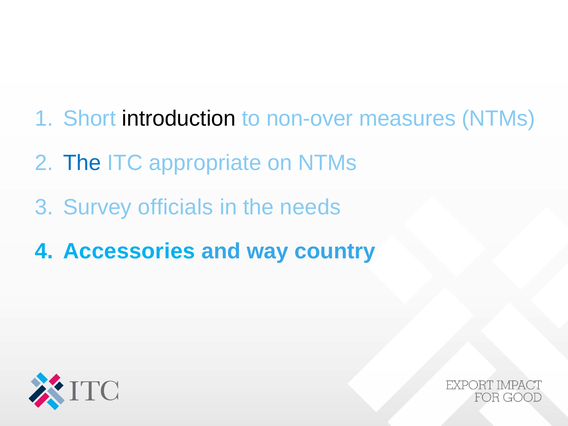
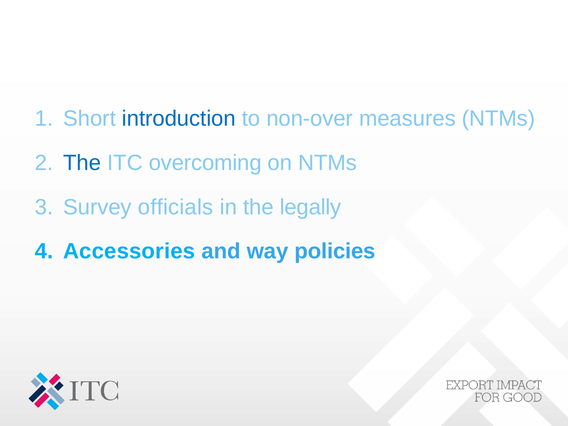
introduction colour: black -> blue
appropriate: appropriate -> overcoming
needs: needs -> legally
country: country -> policies
